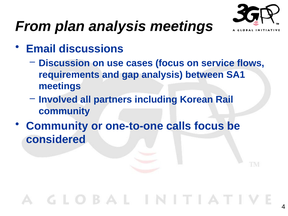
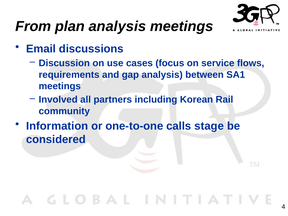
Community at (57, 126): Community -> Information
calls focus: focus -> stage
